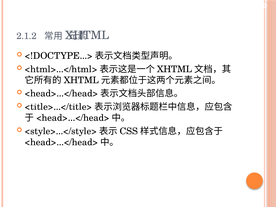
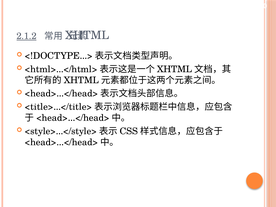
2.1.2 underline: none -> present
